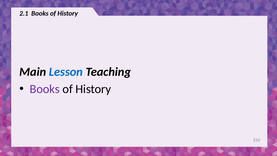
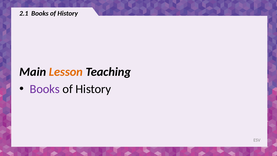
Lesson colour: blue -> orange
